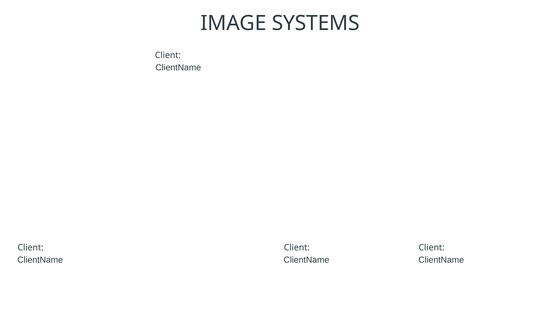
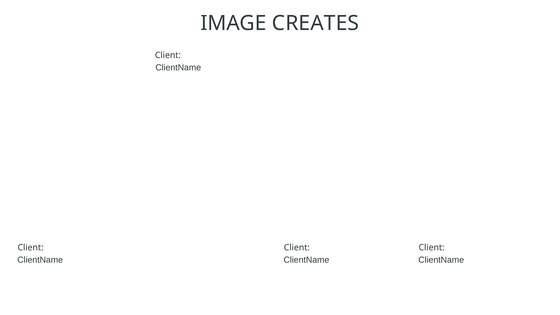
SYSTEMS: SYSTEMS -> CREATES
